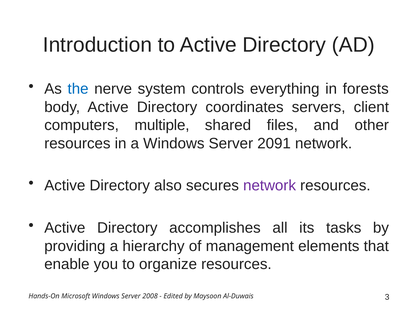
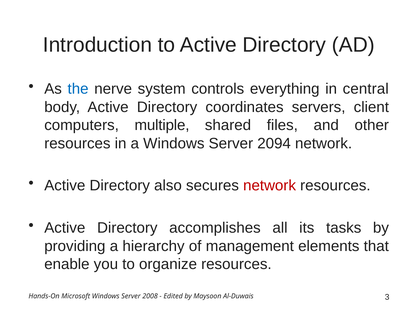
forests: forests -> central
2091: 2091 -> 2094
network at (270, 185) colour: purple -> red
